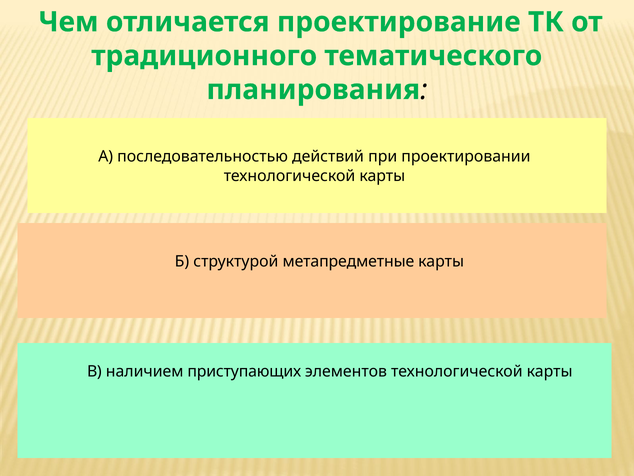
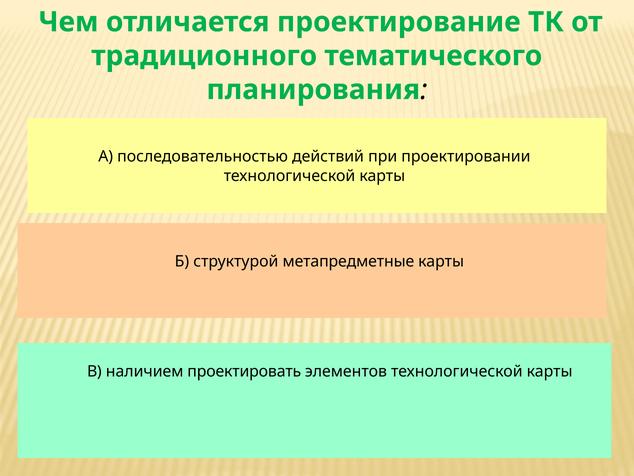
приступающих: приступающих -> проектировать
